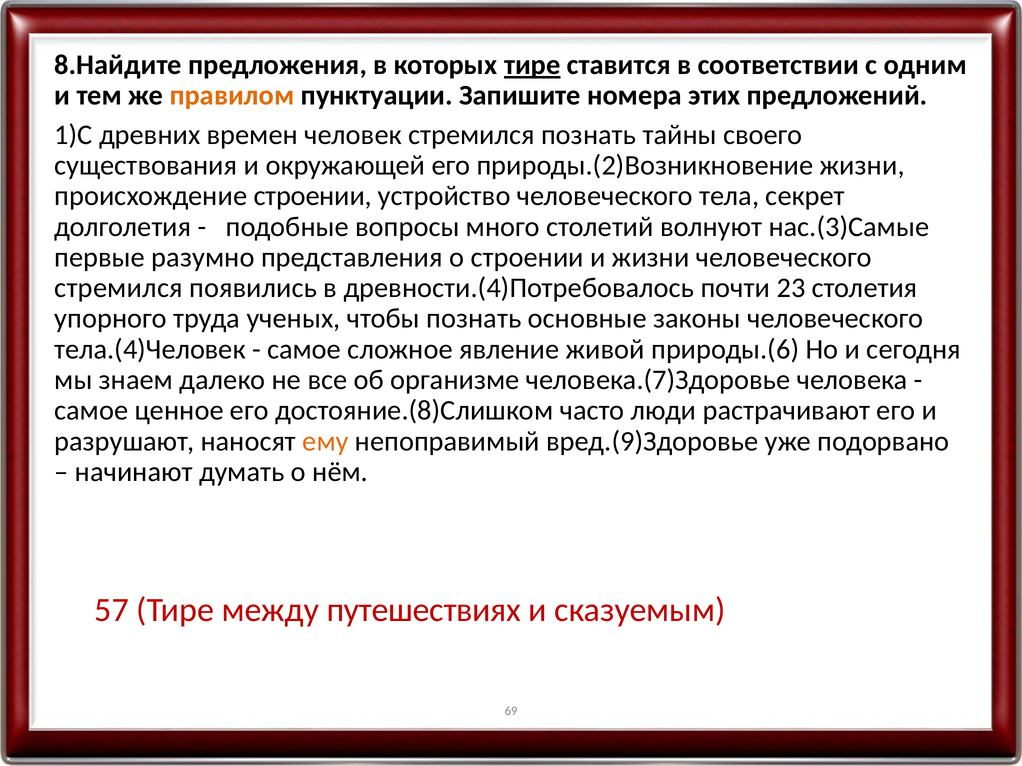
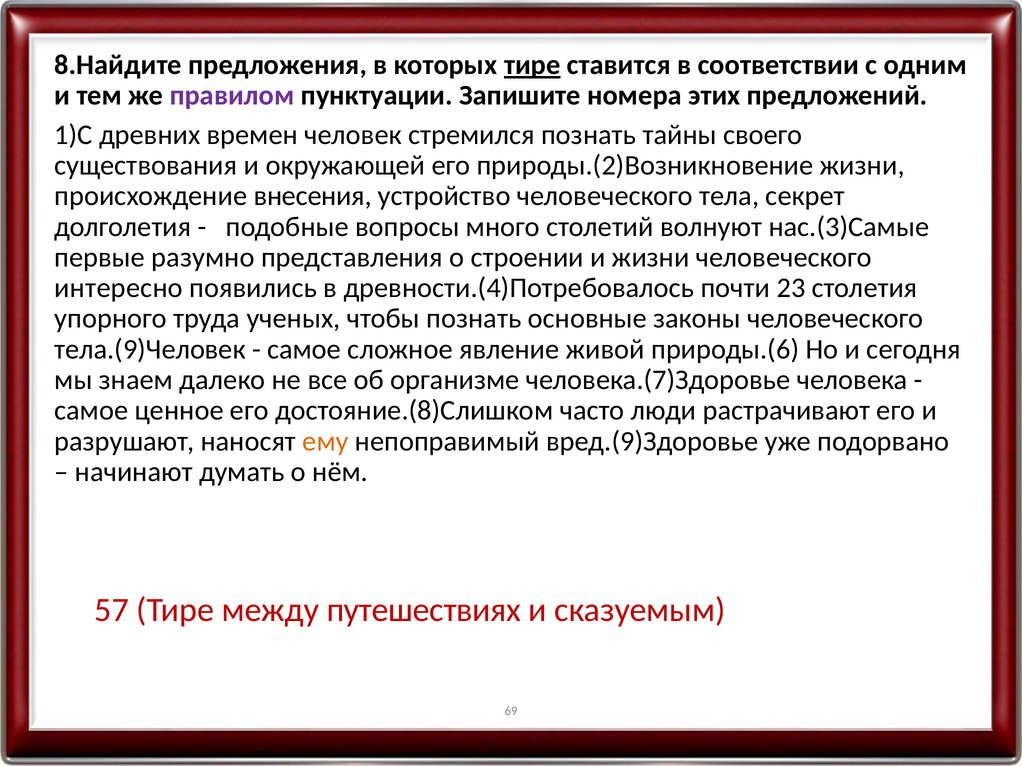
правилом colour: orange -> purple
происхождение строении: строении -> внесения
стремился at (119, 288): стремился -> интересно
тела.(4)Человек: тела.(4)Человек -> тела.(9)Человек
